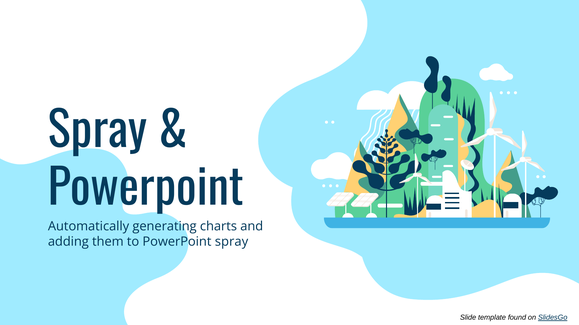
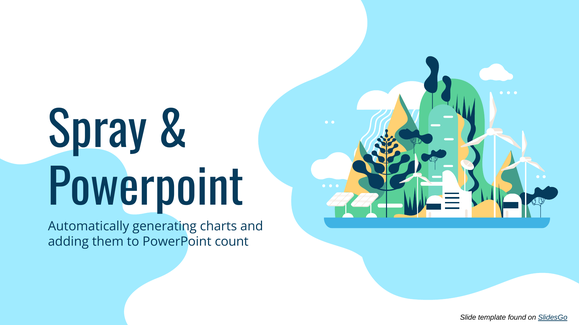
PowerPoint spray: spray -> count
